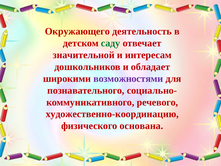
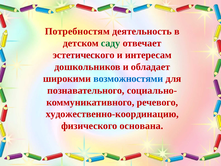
Окружающего: Окружающего -> Потребностям
значительной: значительной -> эстетического
возможностями colour: purple -> blue
